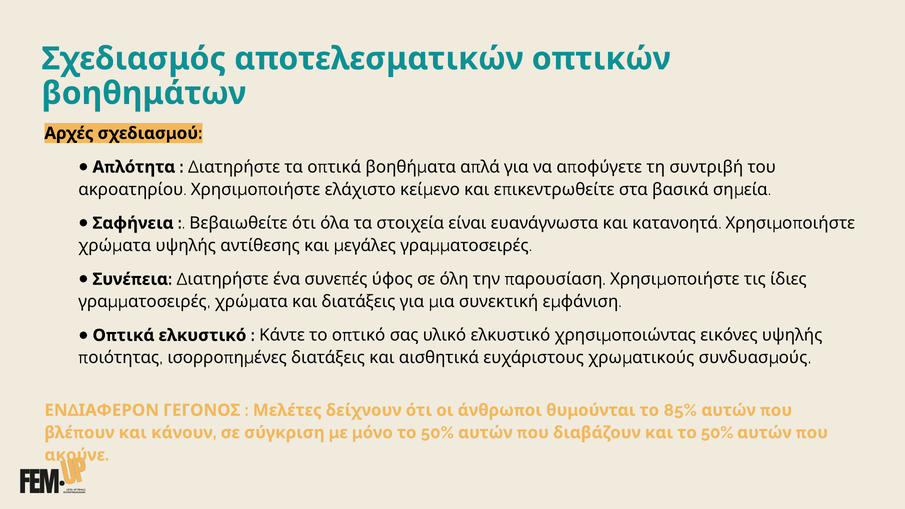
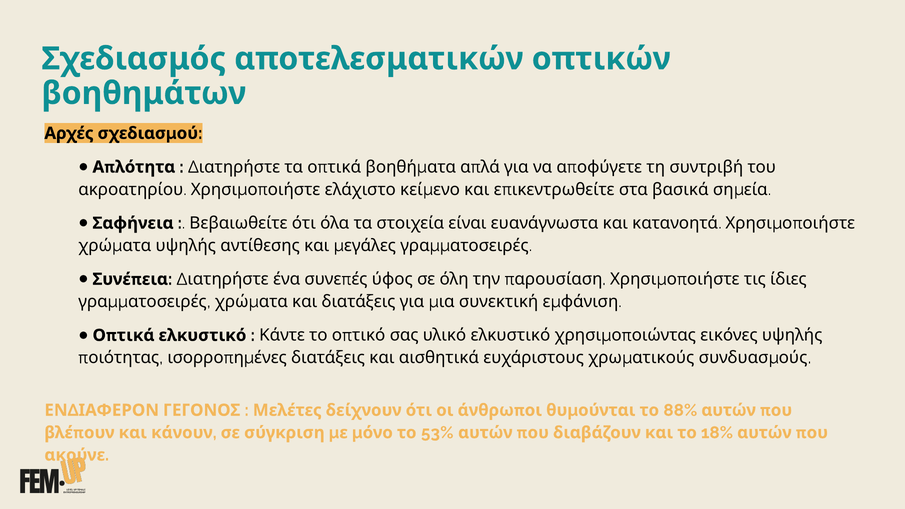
85%: 85% -> 88%
50% at (437, 433): 50% -> 53%
50% at (717, 433): 50% -> 18%
